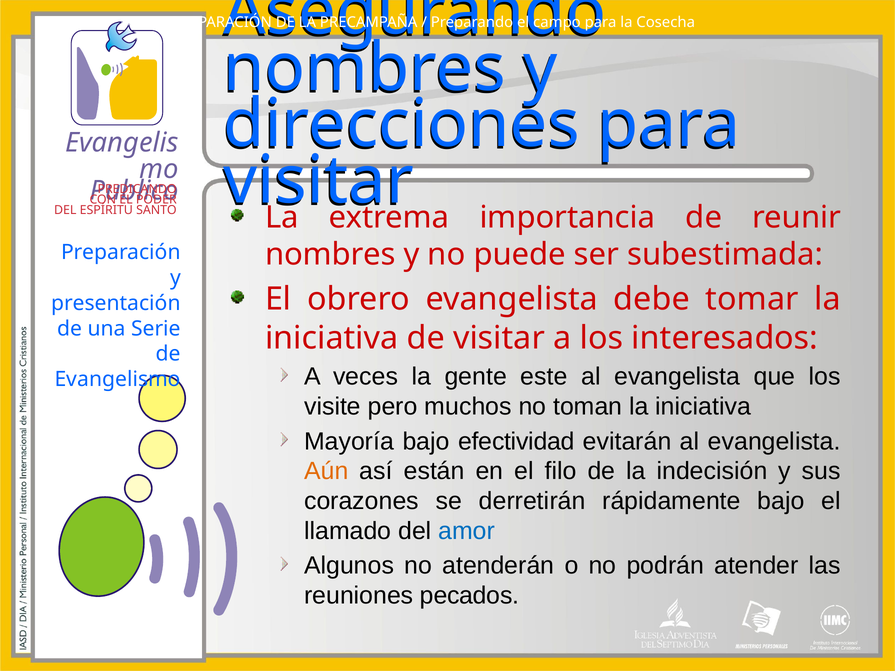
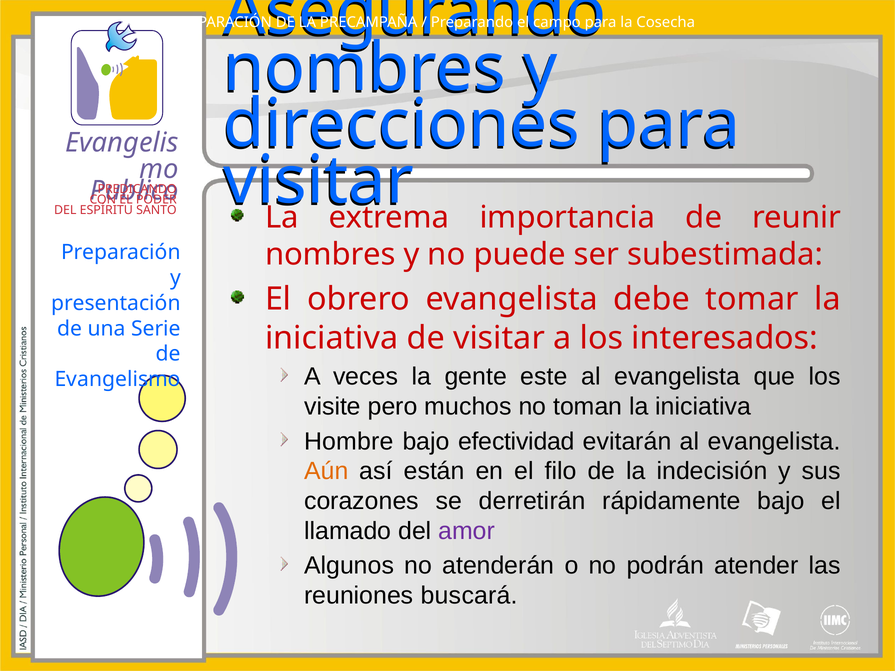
Mayoría: Mayoría -> Hombre
amor colour: blue -> purple
pecados: pecados -> buscará
